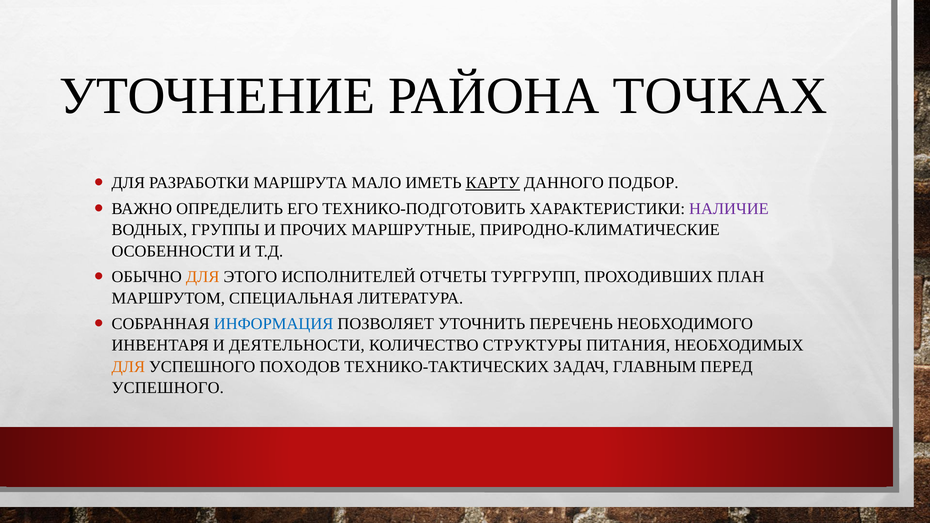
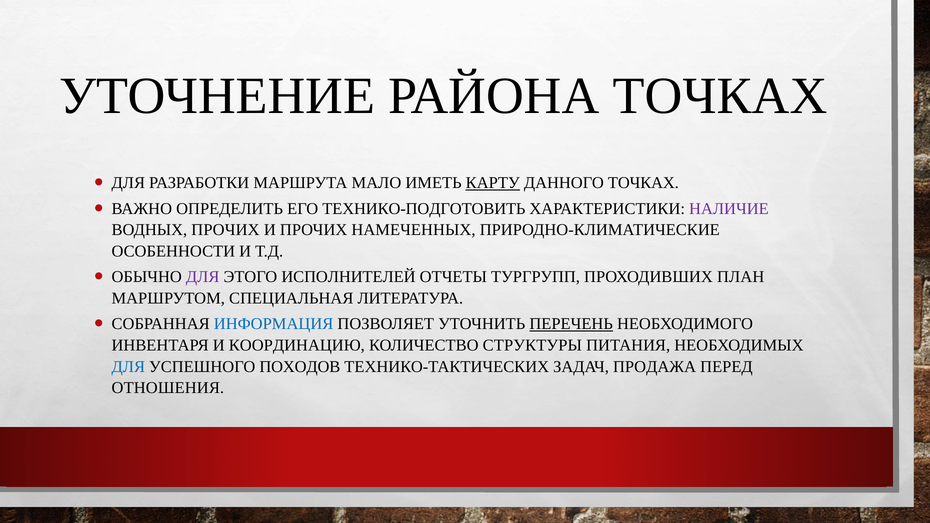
ДАННОГО ПОДБОР: ПОДБОР -> ТОЧКАХ
ВОДНЫХ ГРУППЫ: ГРУППЫ -> ПРОЧИХ
МАРШРУТНЫЕ: МАРШРУТНЫЕ -> НАМЕЧЕННЫХ
ДЛЯ at (203, 277) colour: orange -> purple
ПЕРЕЧЕНЬ underline: none -> present
ДЕЯТЕЛЬНОСТИ: ДЕЯТЕЛЬНОСТИ -> КООРДИНАЦИЮ
ДЛЯ at (128, 367) colour: orange -> blue
ГЛАВНЫМ: ГЛАВНЫМ -> ПРОДАЖА
УСПЕШНОГО at (168, 388): УСПЕШНОГО -> ОТНОШЕНИЯ
